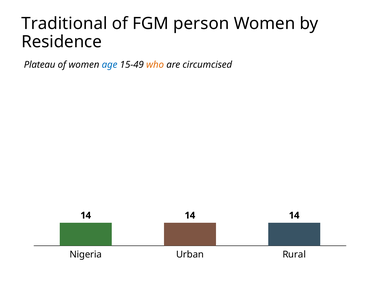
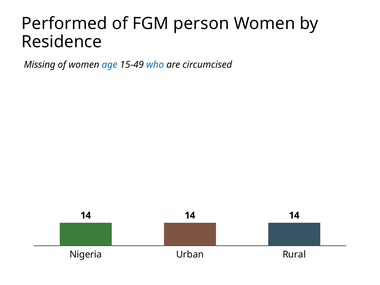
Traditional: Traditional -> Performed
Plateau: Plateau -> Missing
who colour: orange -> blue
